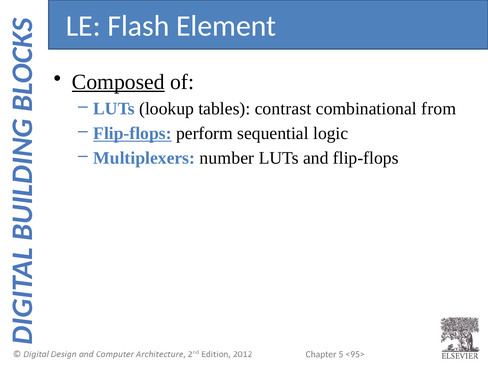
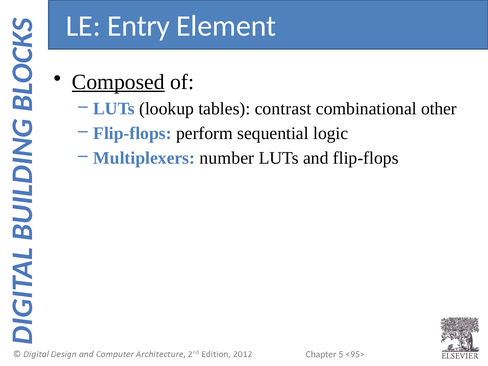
Flash: Flash -> Entry
from: from -> other
Flip-flops at (132, 133) underline: present -> none
